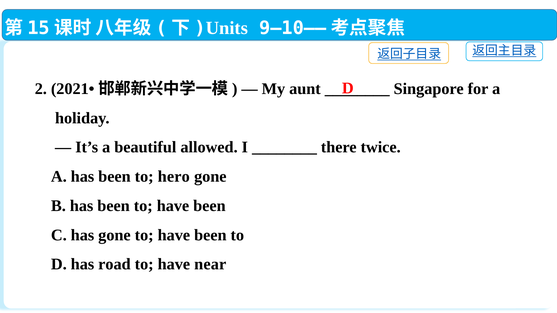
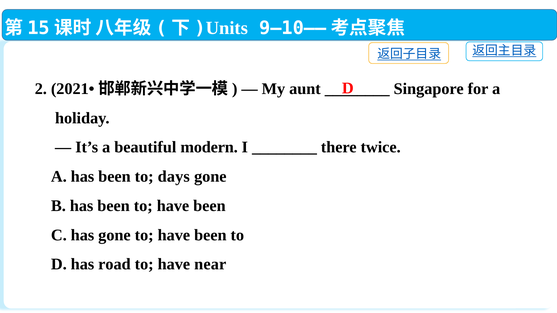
allowed: allowed -> modern
hero: hero -> days
